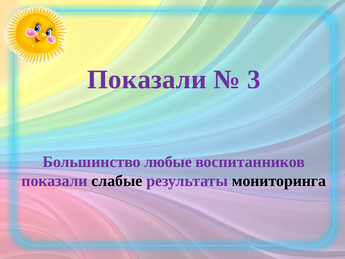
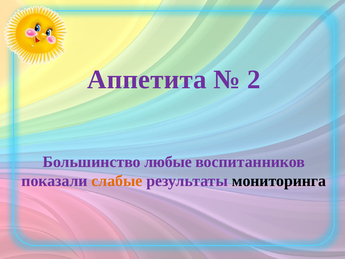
Показали at (147, 79): Показали -> Аппетита
3: 3 -> 2
слабые colour: black -> orange
